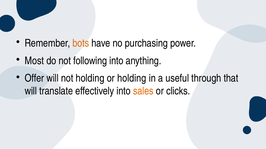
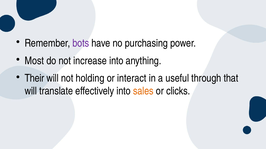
bots colour: orange -> purple
following: following -> increase
Offer: Offer -> Their
or holding: holding -> interact
